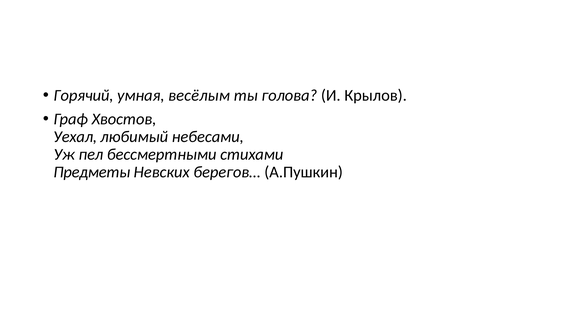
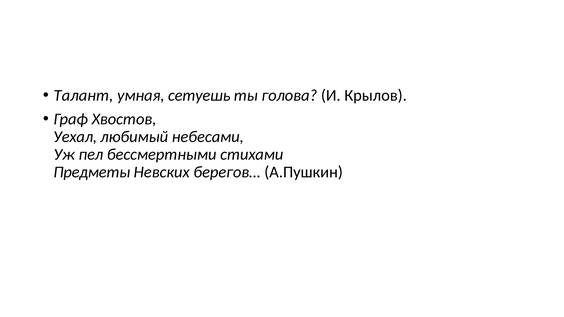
Горячий: Горячий -> Талант
весёлым: весёлым -> сетуешь
